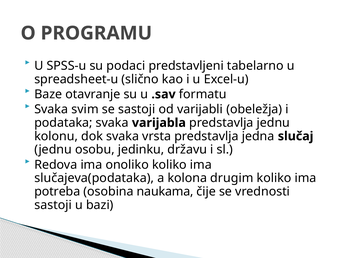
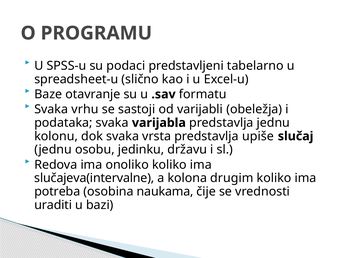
svim: svim -> vrhu
jedna: jedna -> upiše
slučajeva(podataka: slučajeva(podataka -> slučajeva(intervalne
sastoji at (53, 205): sastoji -> uraditi
